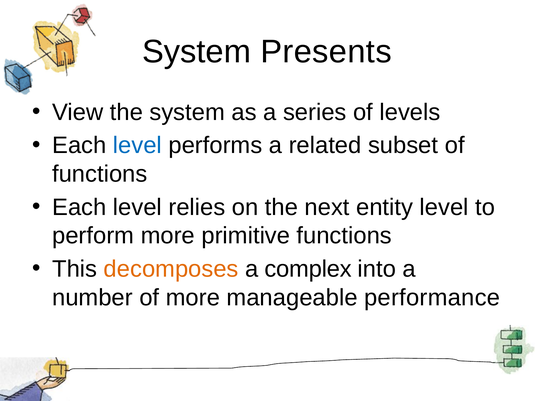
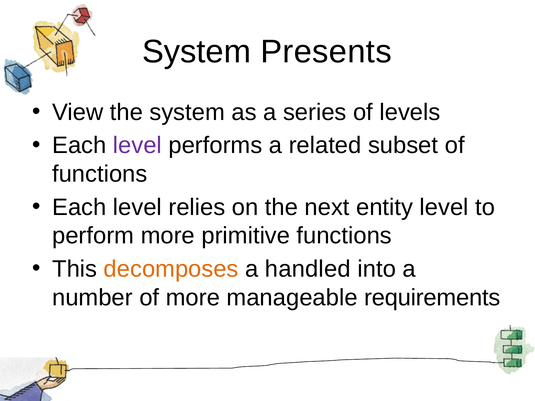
level at (137, 146) colour: blue -> purple
complex: complex -> handled
performance: performance -> requirements
